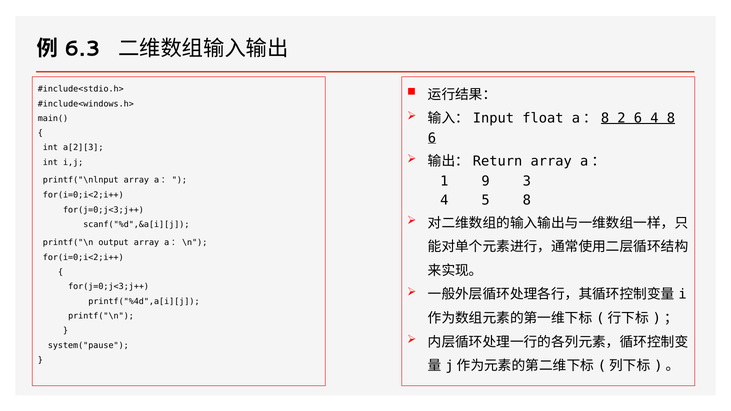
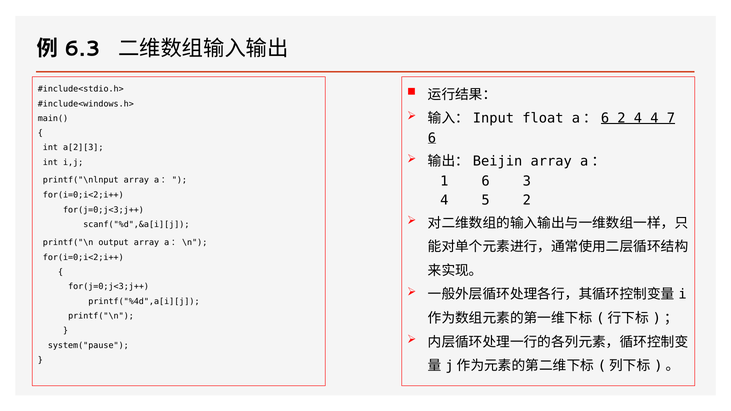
a： 8: 8 -> 6
2 6: 6 -> 4
4 8: 8 -> 7
Return: Return -> Beijin
1 9: 9 -> 6
5 8: 8 -> 2
